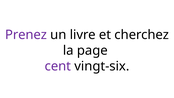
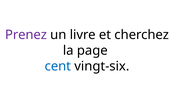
cent colour: purple -> blue
